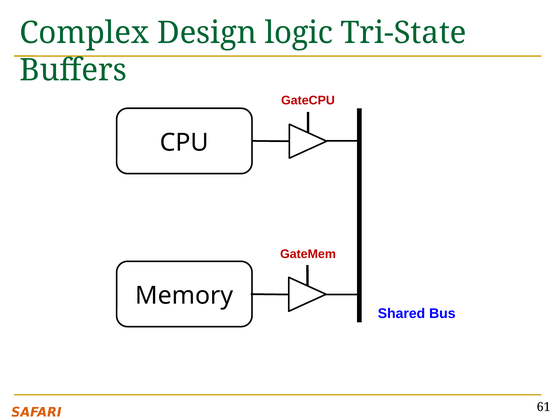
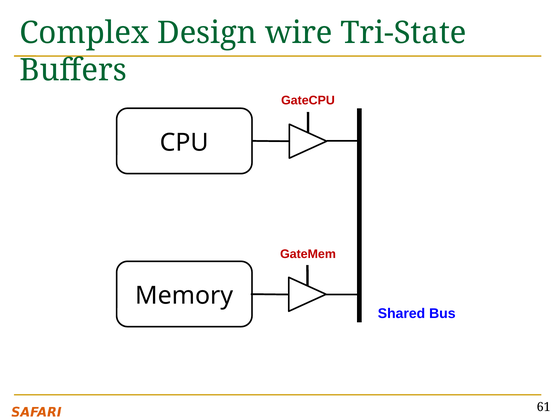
logic: logic -> wire
